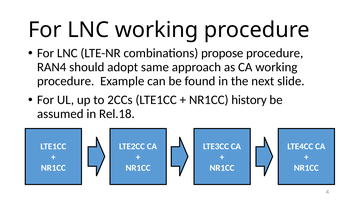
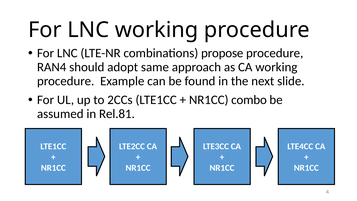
history: history -> combo
Rel.18: Rel.18 -> Rel.81
